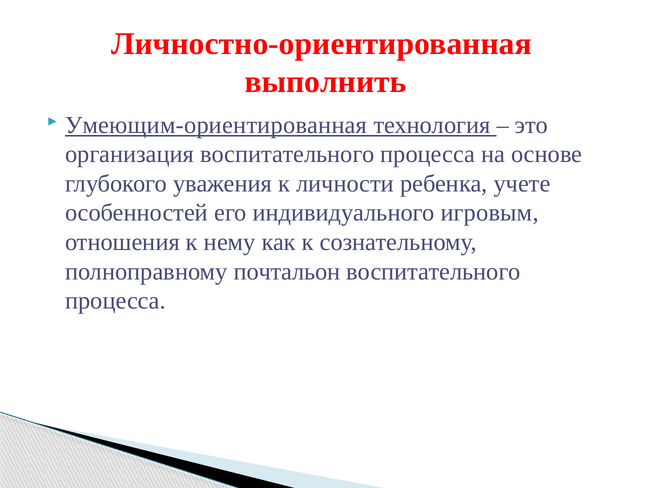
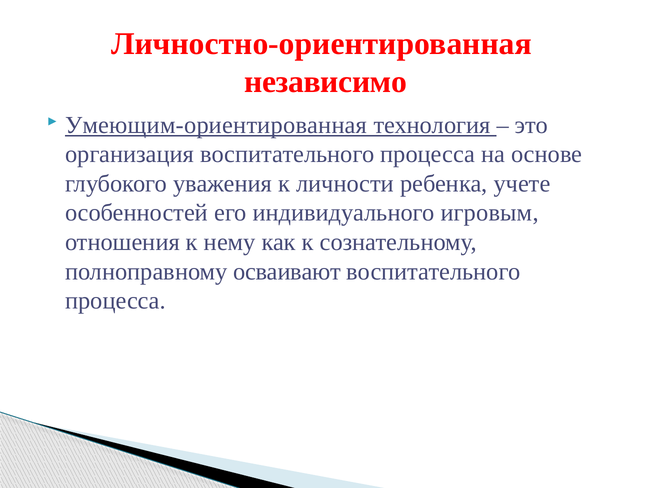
выполнить: выполнить -> независимо
почтальон: почтальон -> осваивают
